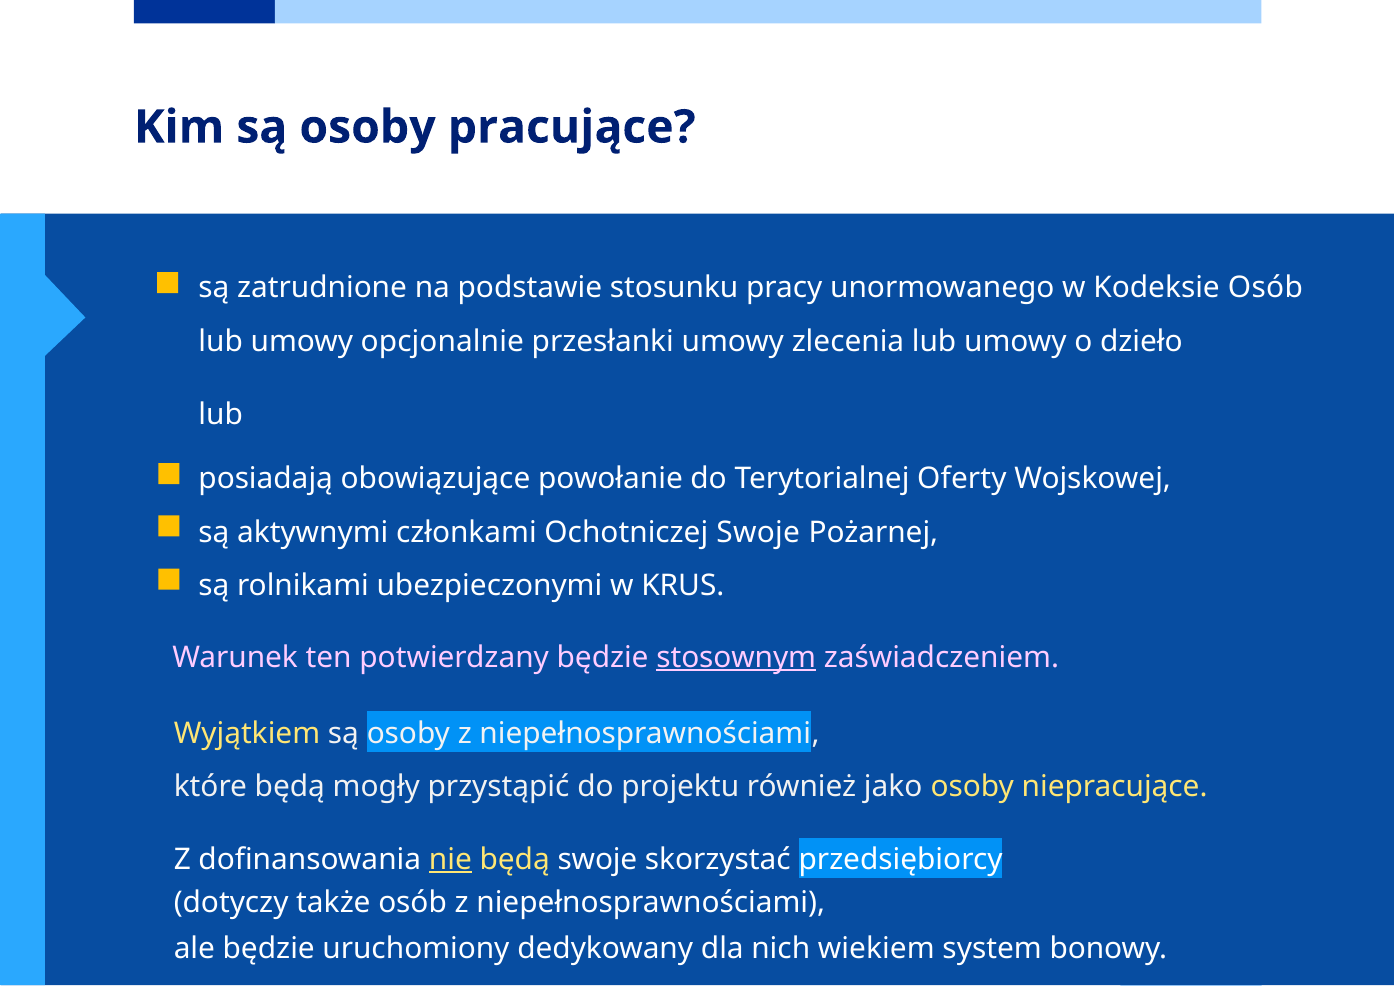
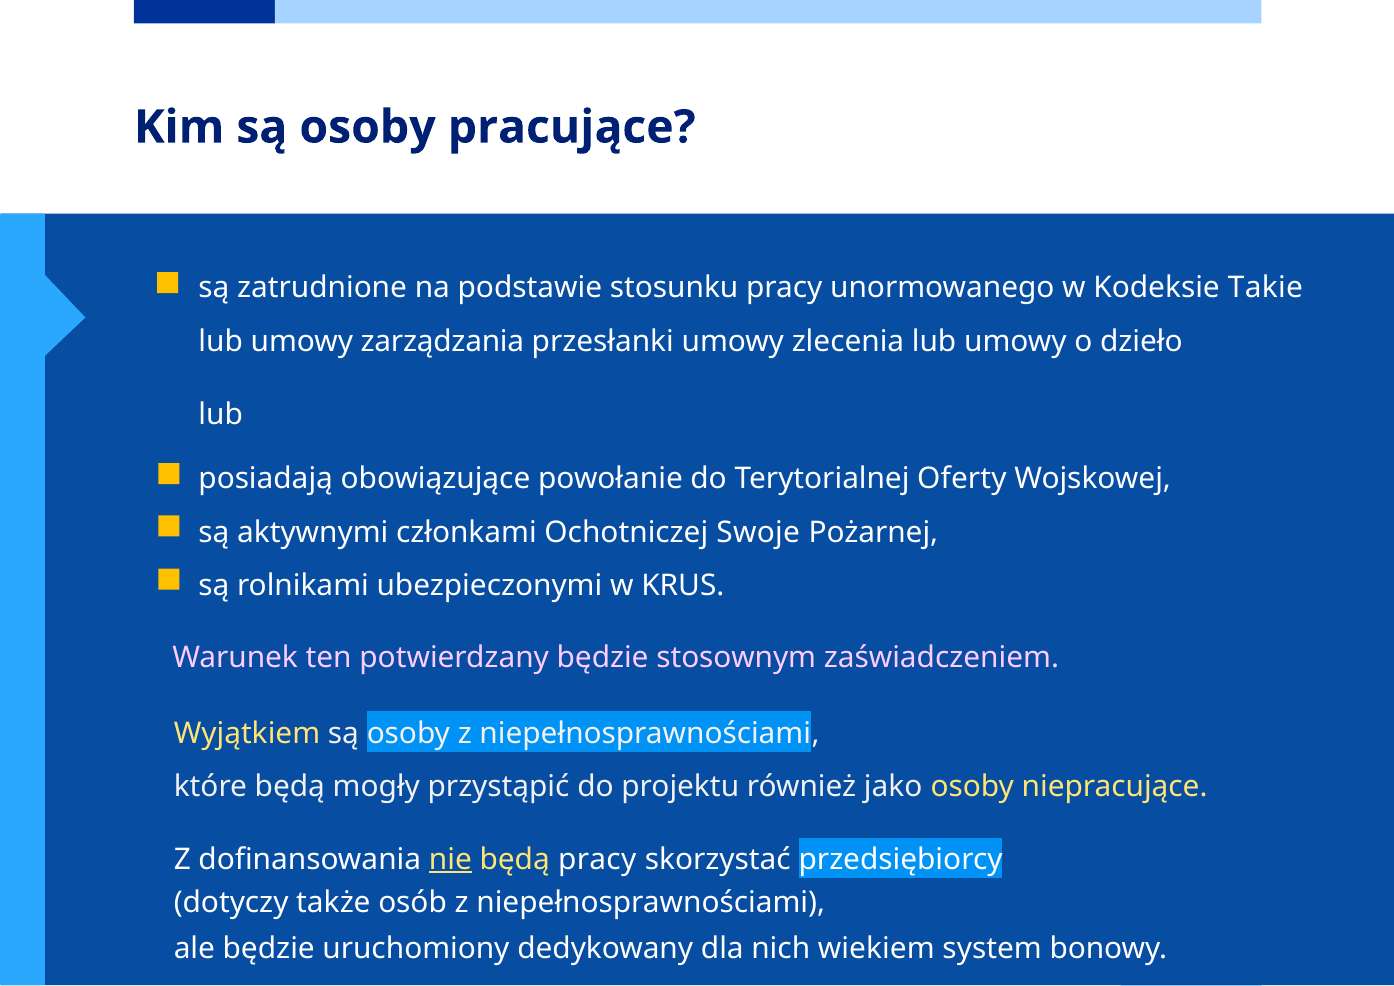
Kodeksie Osób: Osób -> Takie
opcjonalnie: opcjonalnie -> zarządzania
stosownym underline: present -> none
będą swoje: swoje -> pracy
